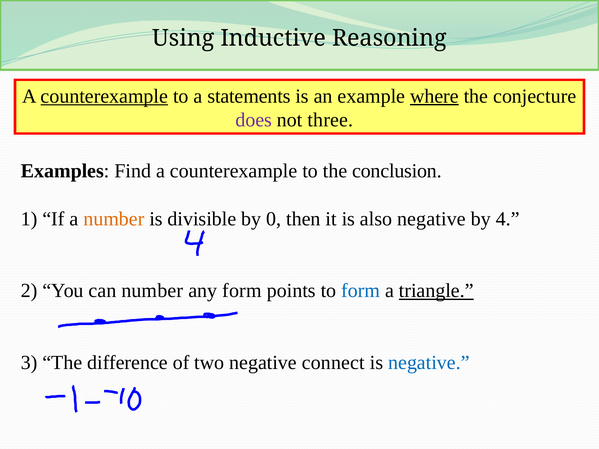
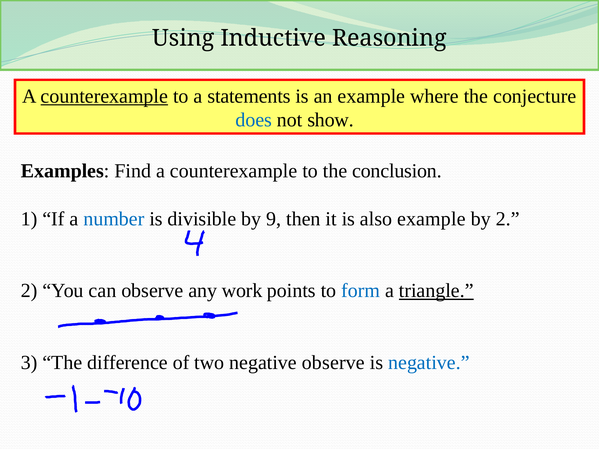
where underline: present -> none
does colour: purple -> blue
three: three -> show
number at (114, 219) colour: orange -> blue
0: 0 -> 9
also negative: negative -> example
by 4: 4 -> 2
can number: number -> observe
any form: form -> work
negative connect: connect -> observe
